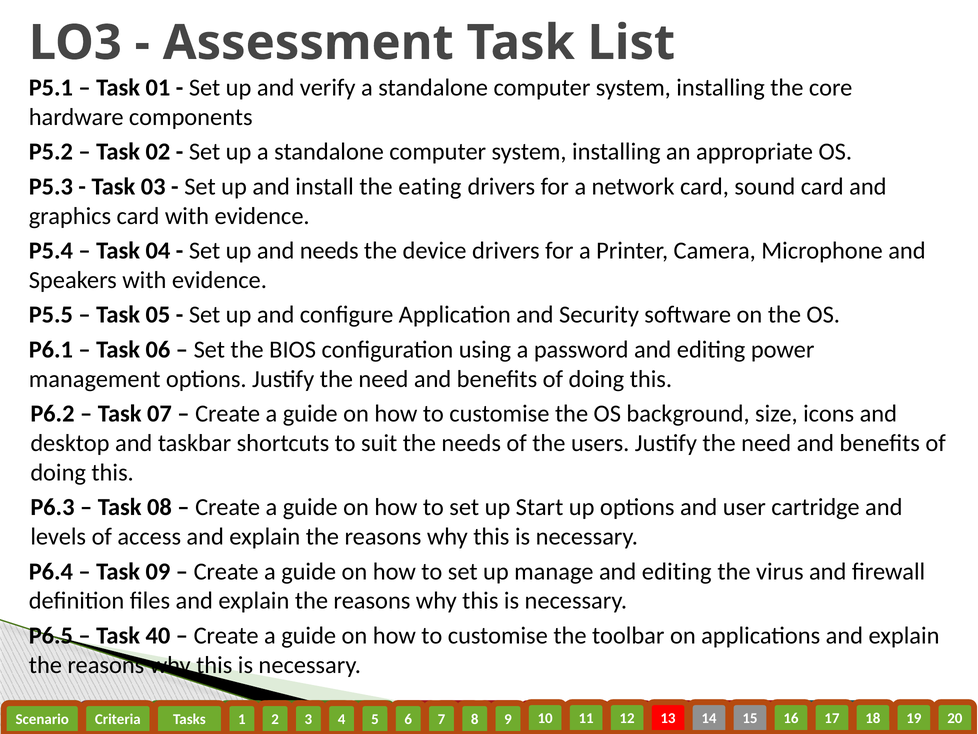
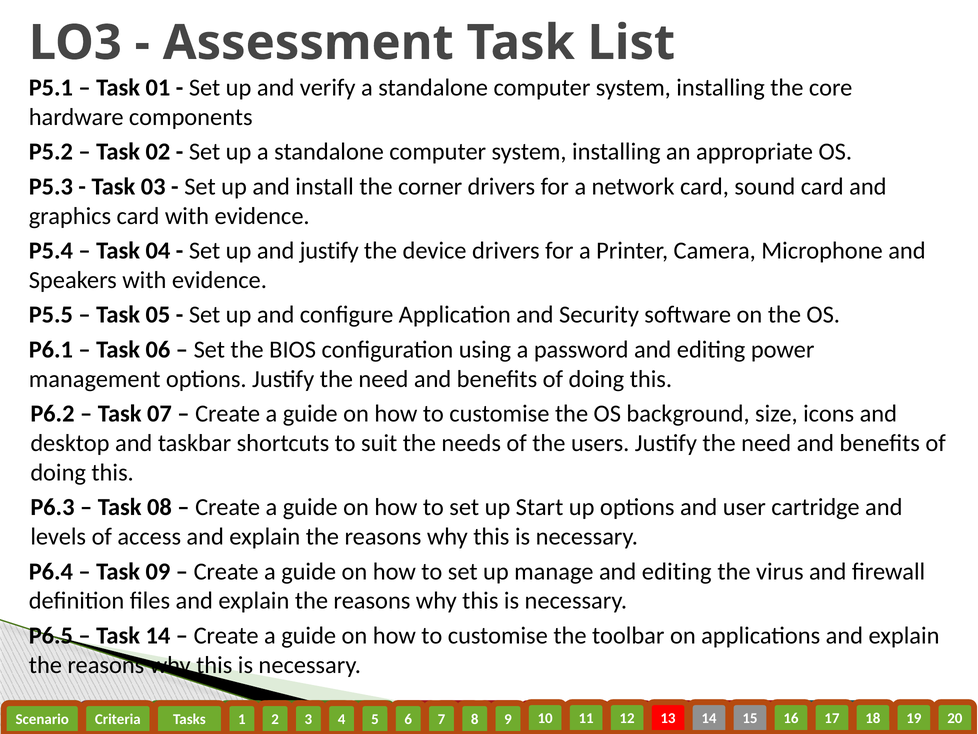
eating: eating -> corner
and needs: needs -> justify
Task 40: 40 -> 14
